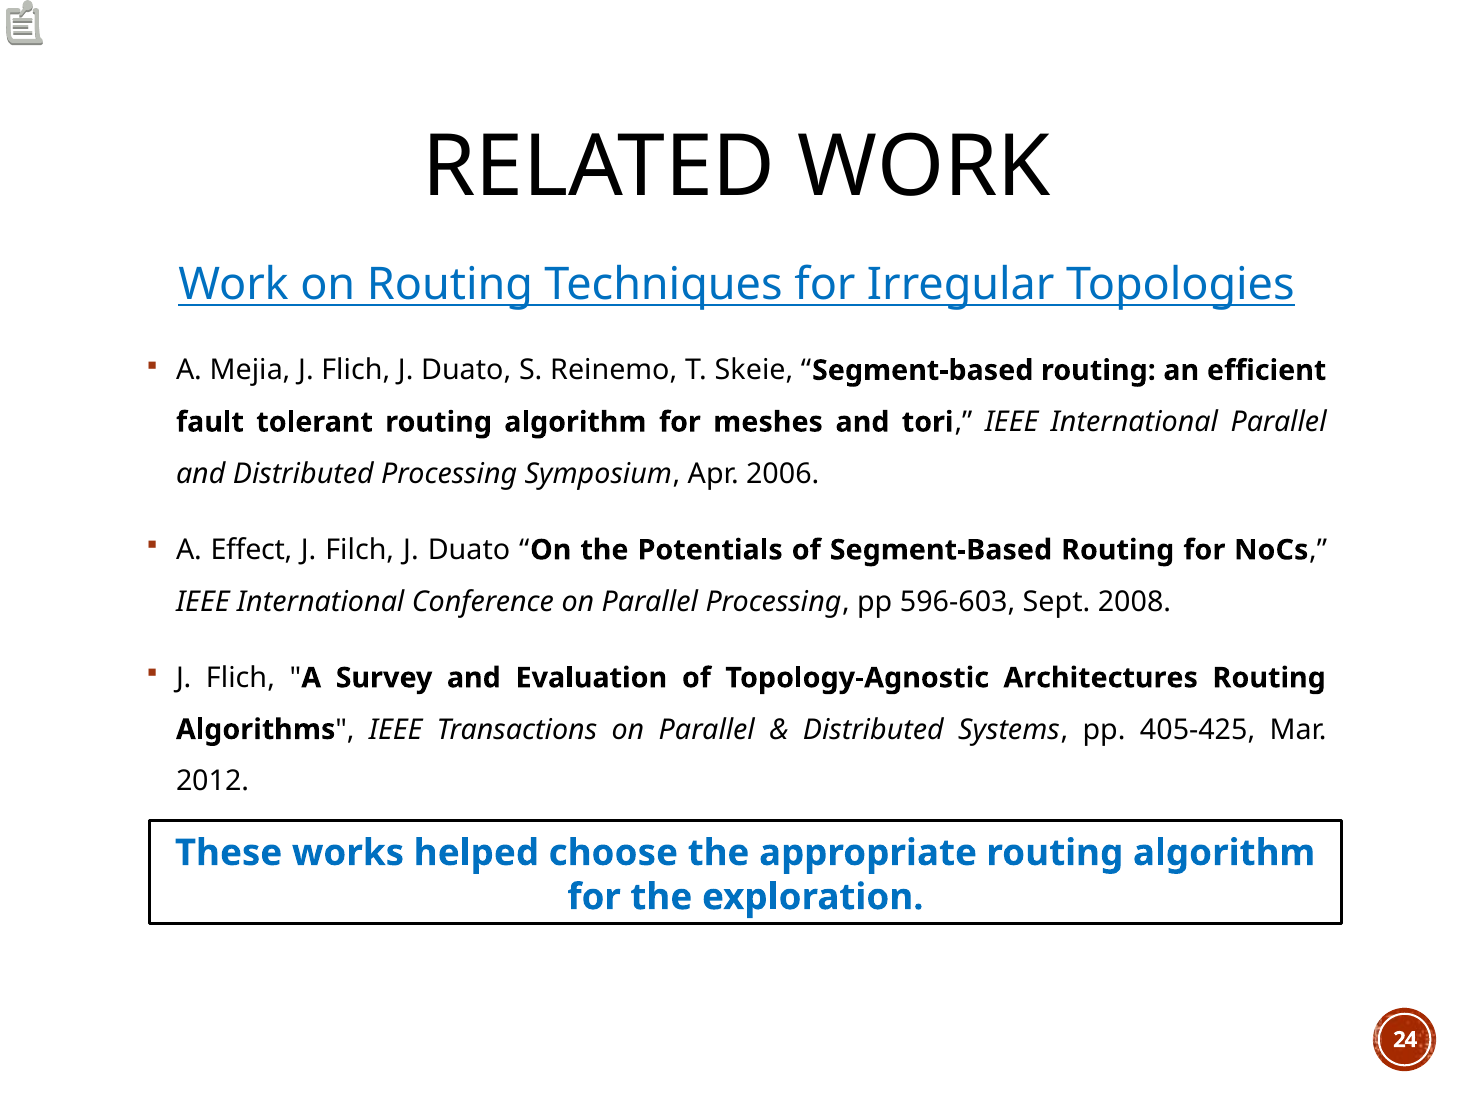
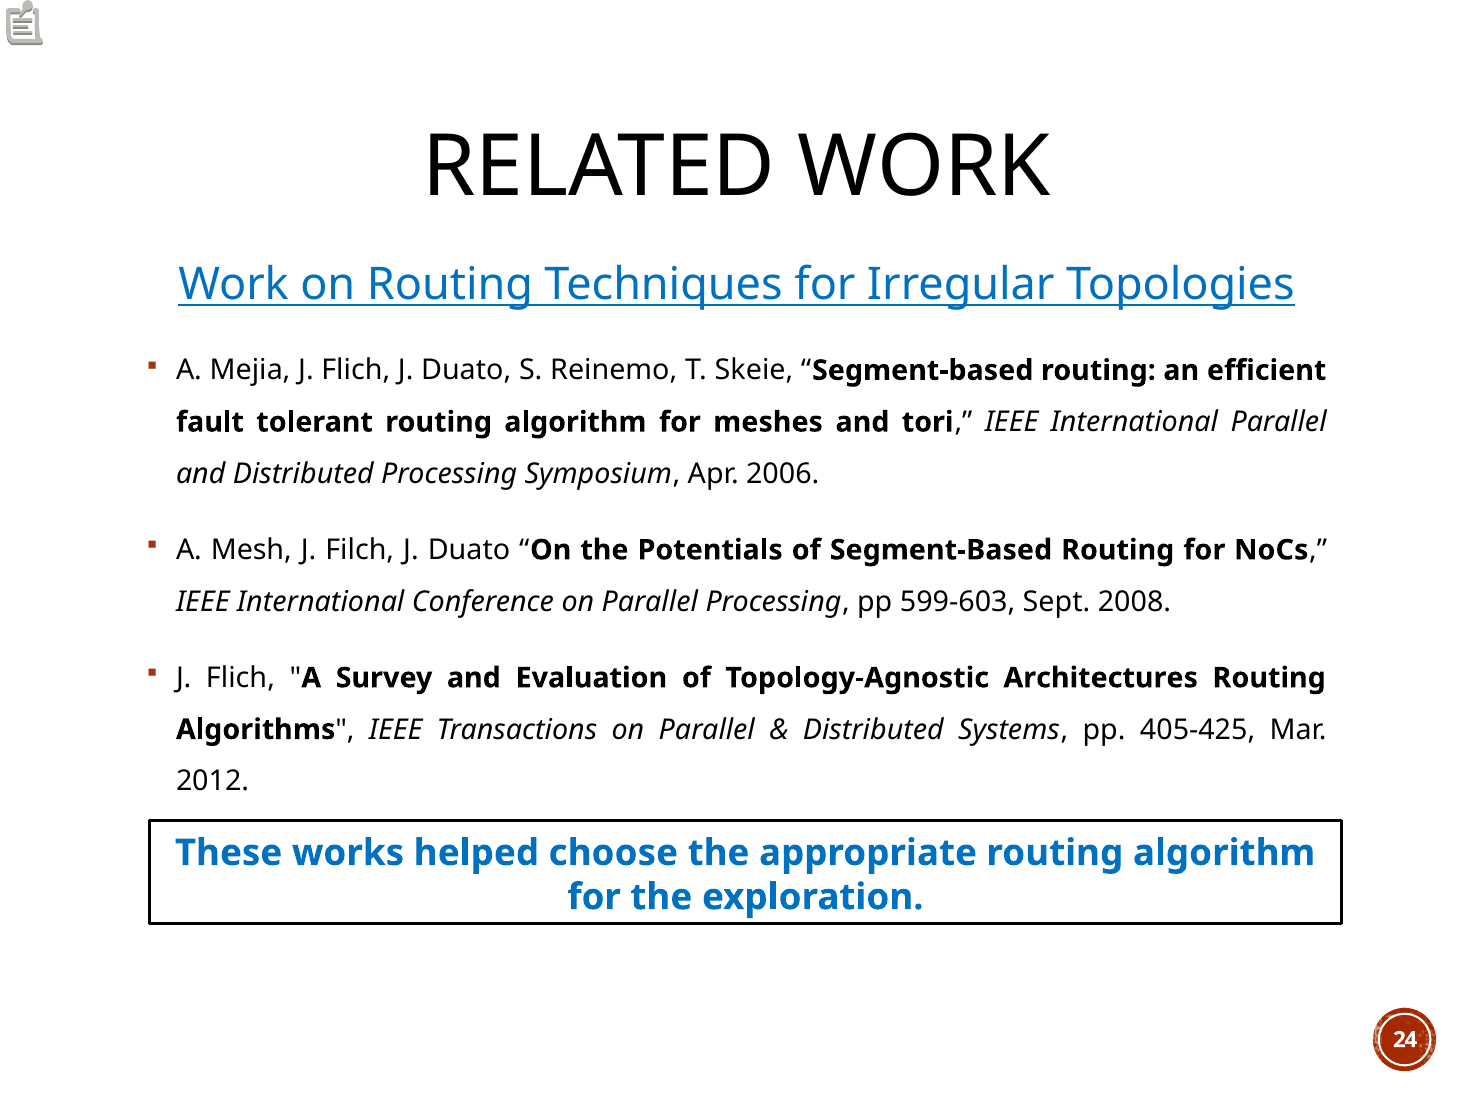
Effect: Effect -> Mesh
596-603: 596-603 -> 599-603
